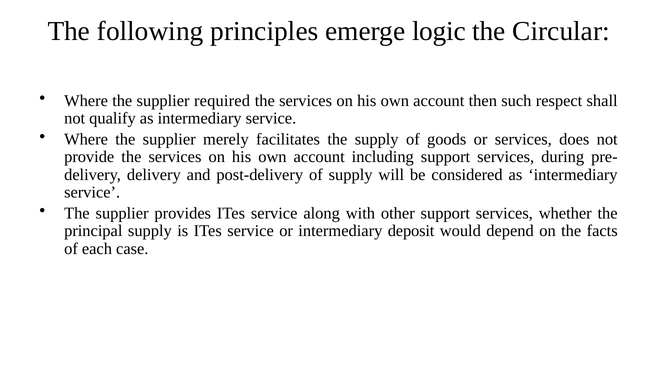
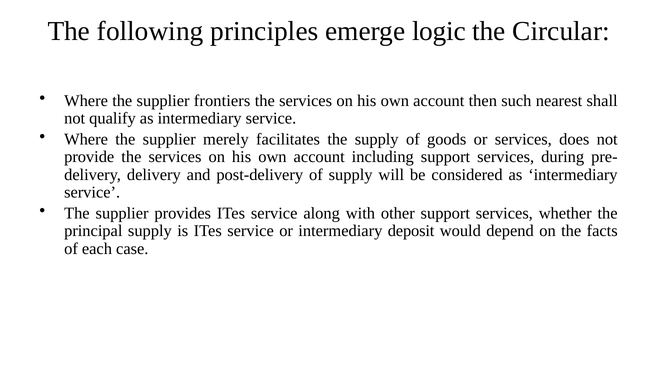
required: required -> frontiers
respect: respect -> nearest
